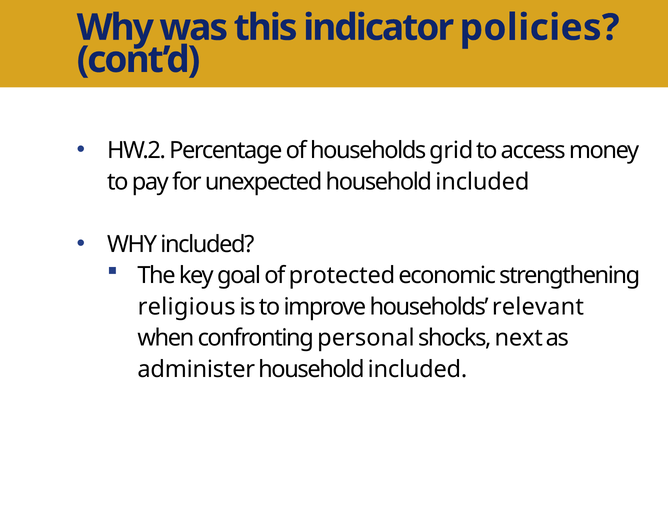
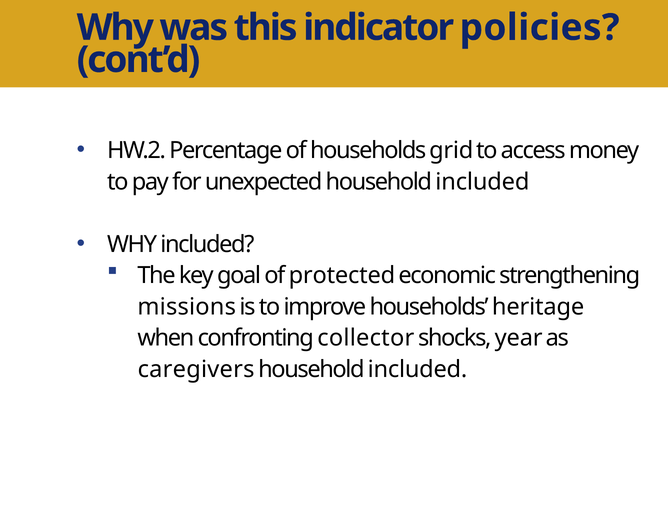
religious: religious -> missions
relevant: relevant -> heritage
personal: personal -> collector
next: next -> year
administer: administer -> caregivers
